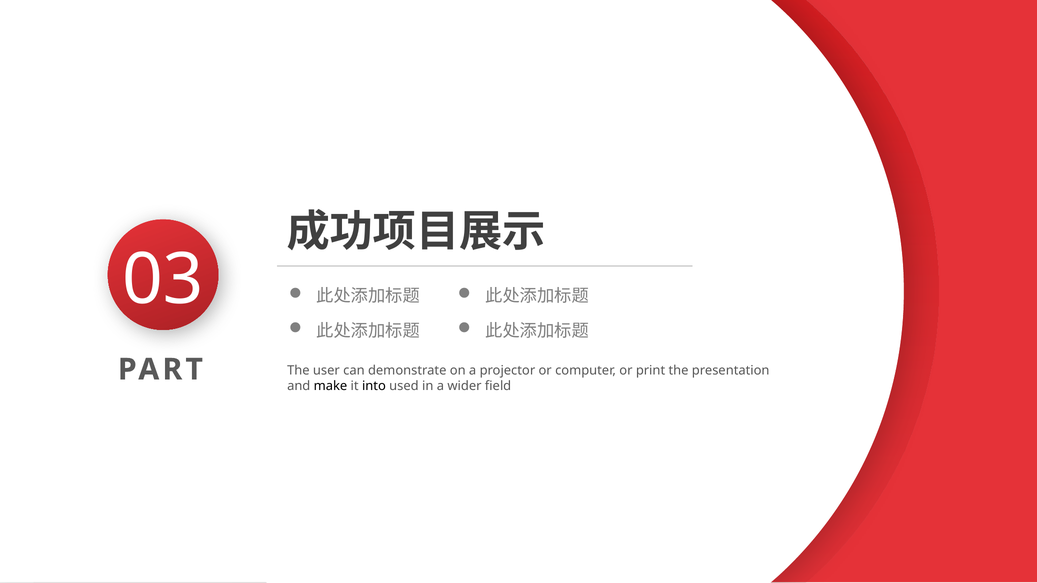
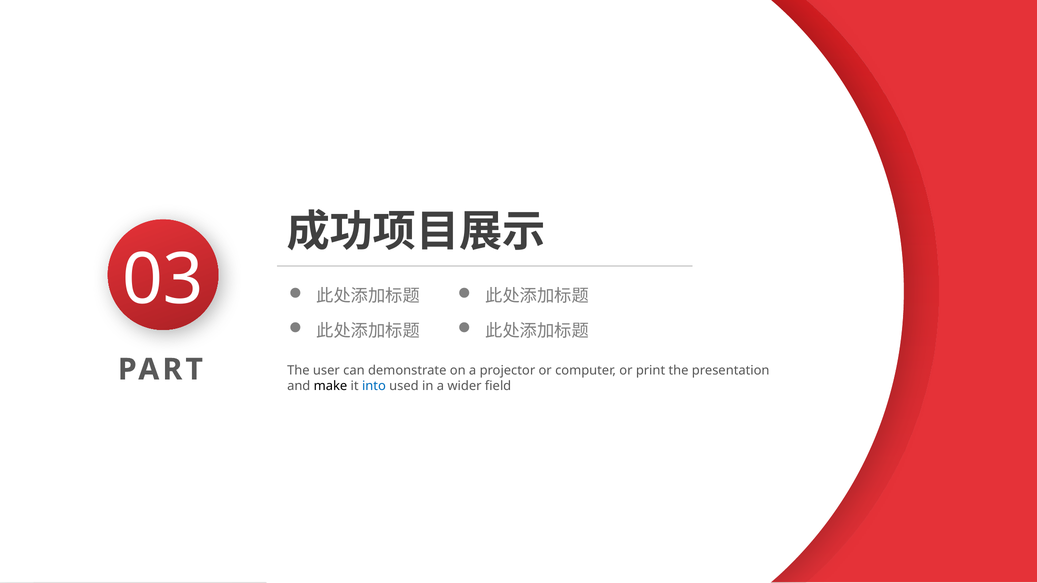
into colour: black -> blue
